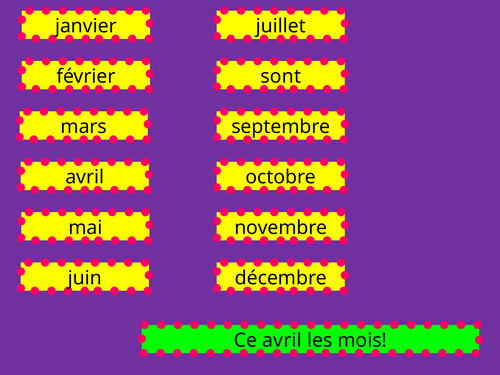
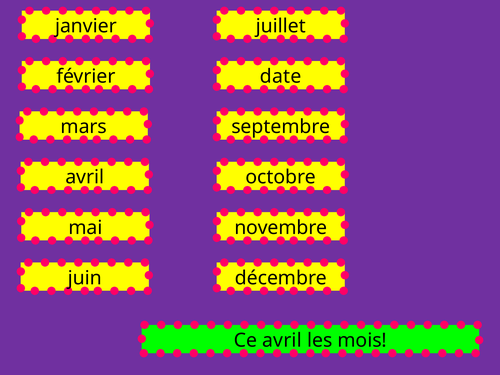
sont: sont -> date
